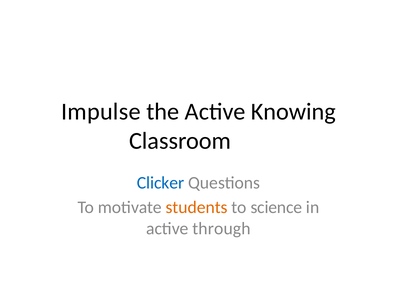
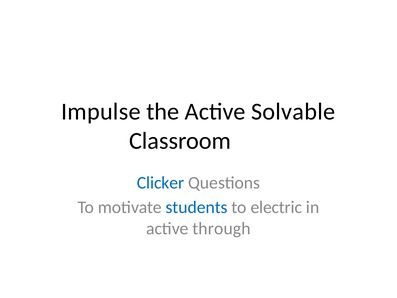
Knowing: Knowing -> Solvable
students colour: orange -> blue
science: science -> electric
